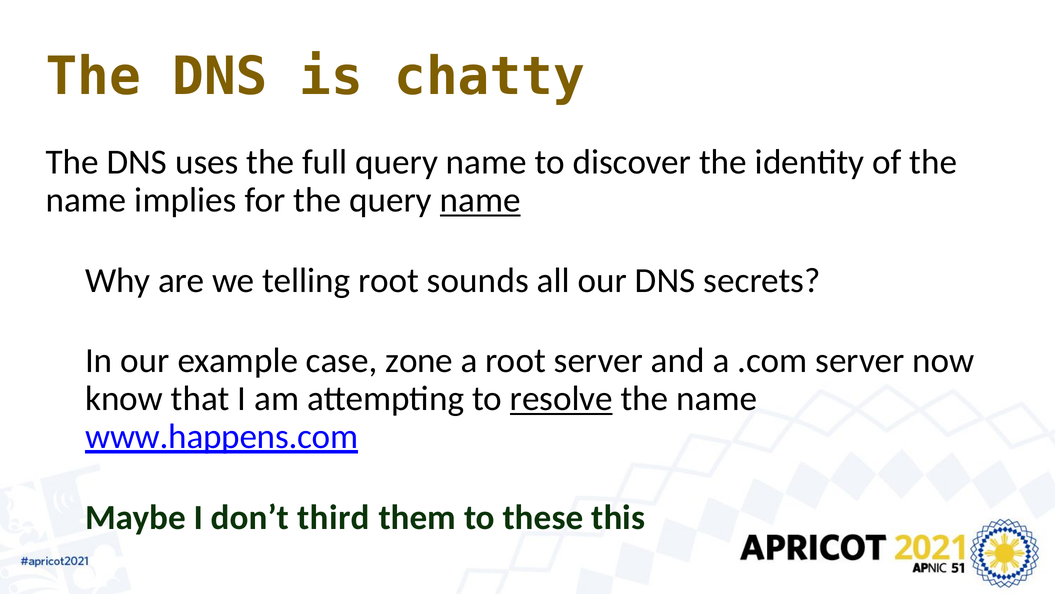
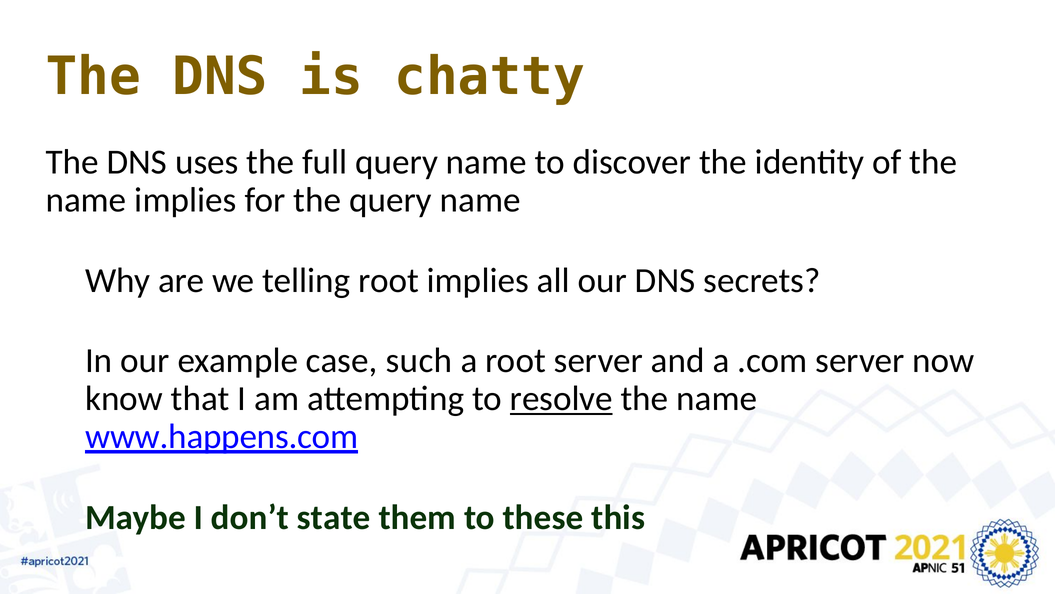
name at (480, 200) underline: present -> none
root sounds: sounds -> implies
zone: zone -> such
third: third -> state
